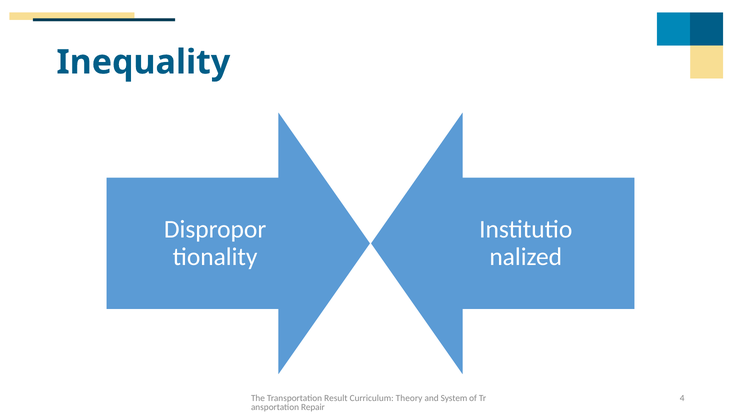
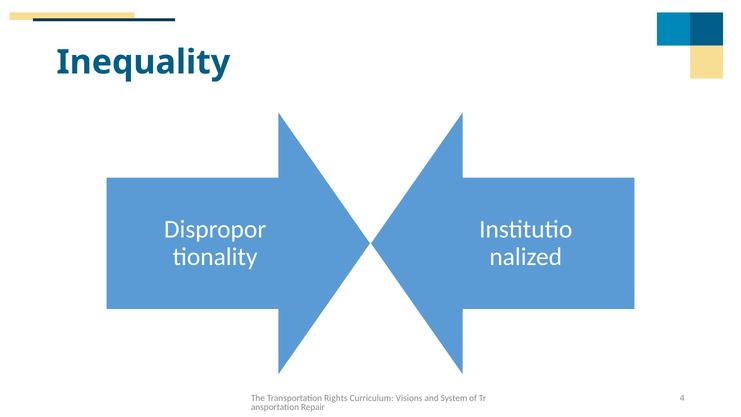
Result: Result -> Rights
Theory: Theory -> Visions
